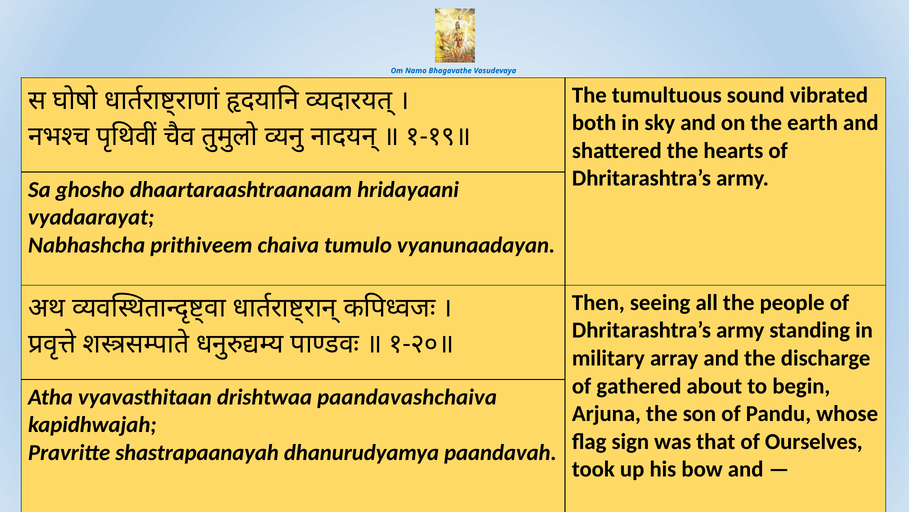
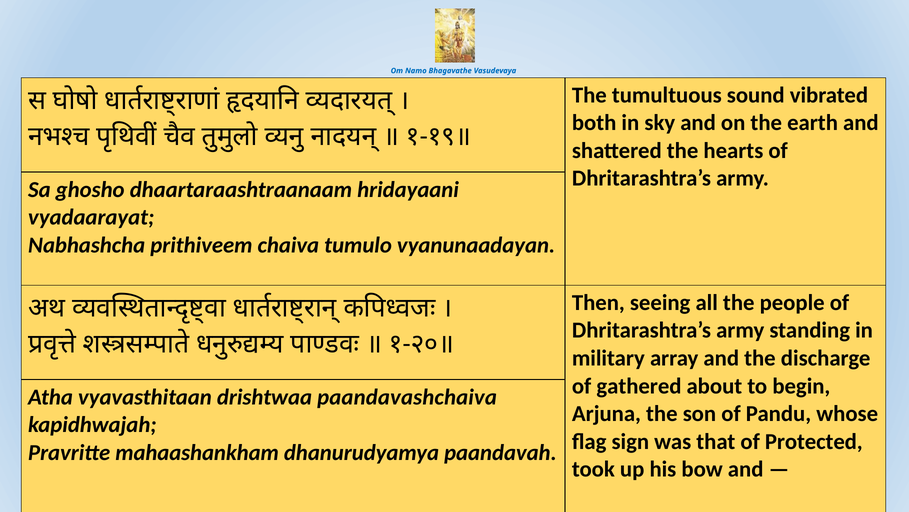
Ourselves: Ourselves -> Protected
shastrapaanayah: shastrapaanayah -> mahaashankham
